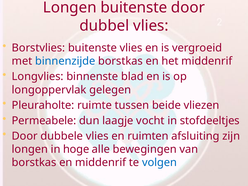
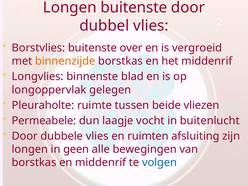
buitenste vlies: vlies -> over
binnenzijde colour: blue -> orange
stofdeeltjes: stofdeeltjes -> buitenlucht
hoge: hoge -> geen
